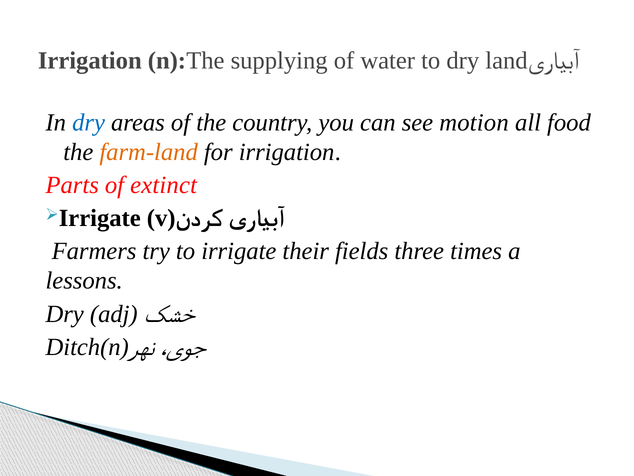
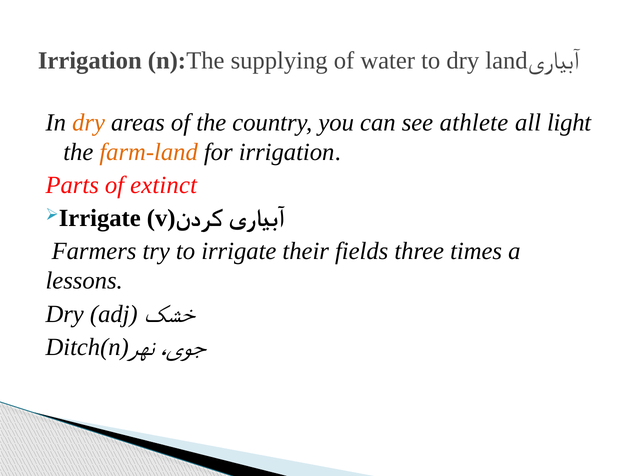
dry at (89, 122) colour: blue -> orange
motion: motion -> athlete
food: food -> light
